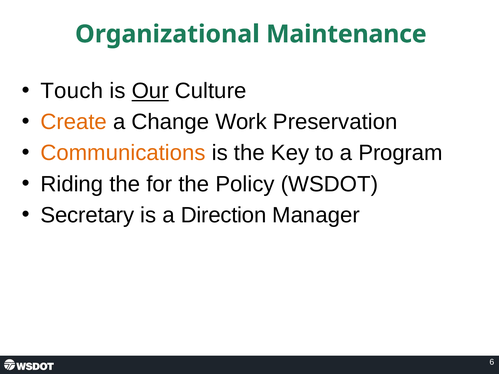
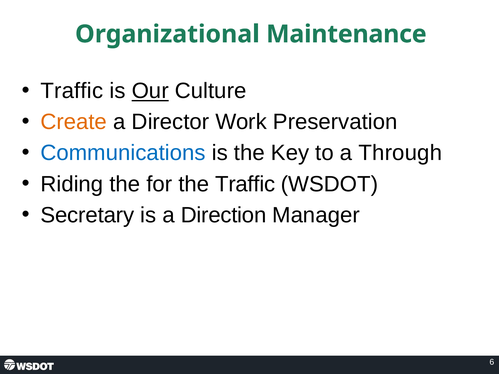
Touch at (72, 91): Touch -> Traffic
Change: Change -> Director
Communications colour: orange -> blue
Program: Program -> Through
the Policy: Policy -> Traffic
